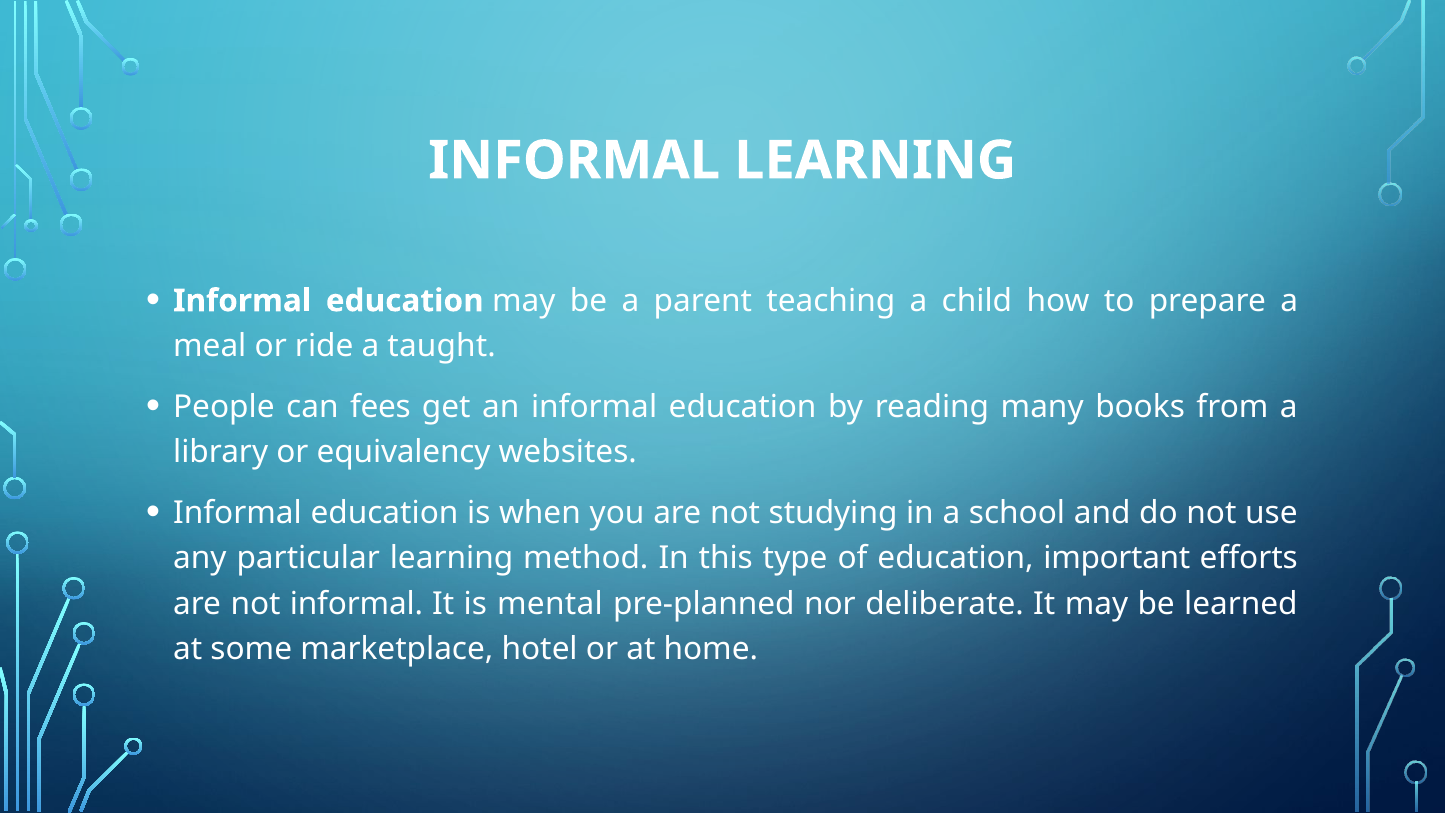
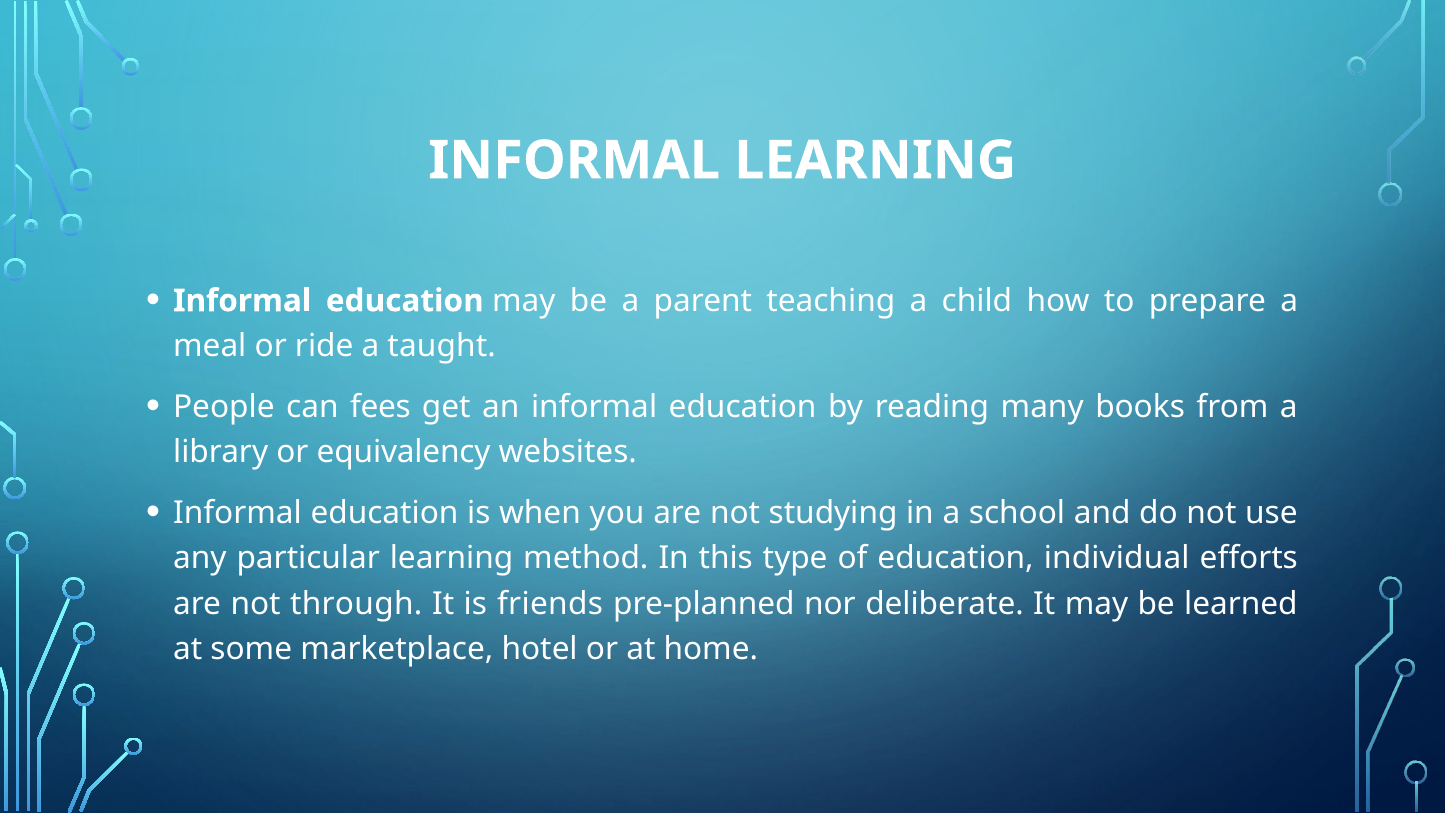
important: important -> individual
not informal: informal -> through
mental: mental -> friends
